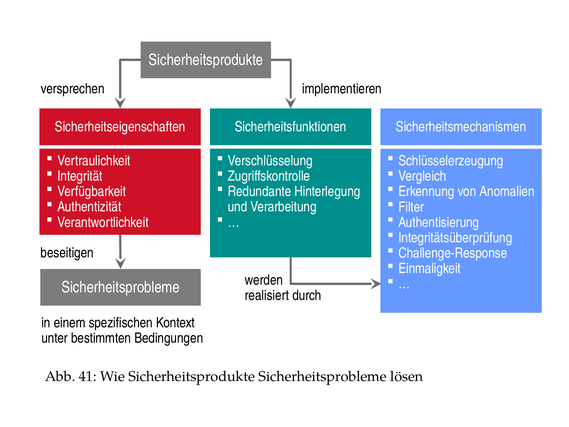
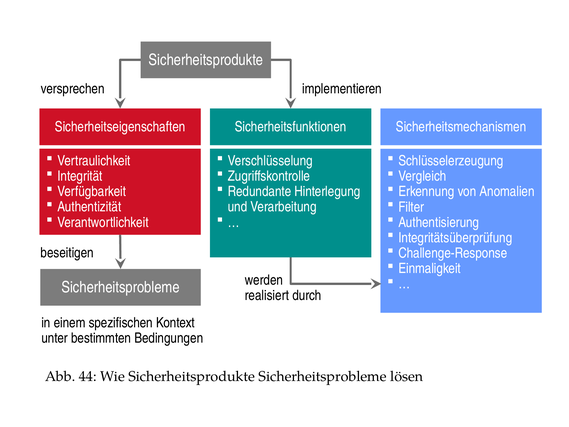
41: 41 -> 44
